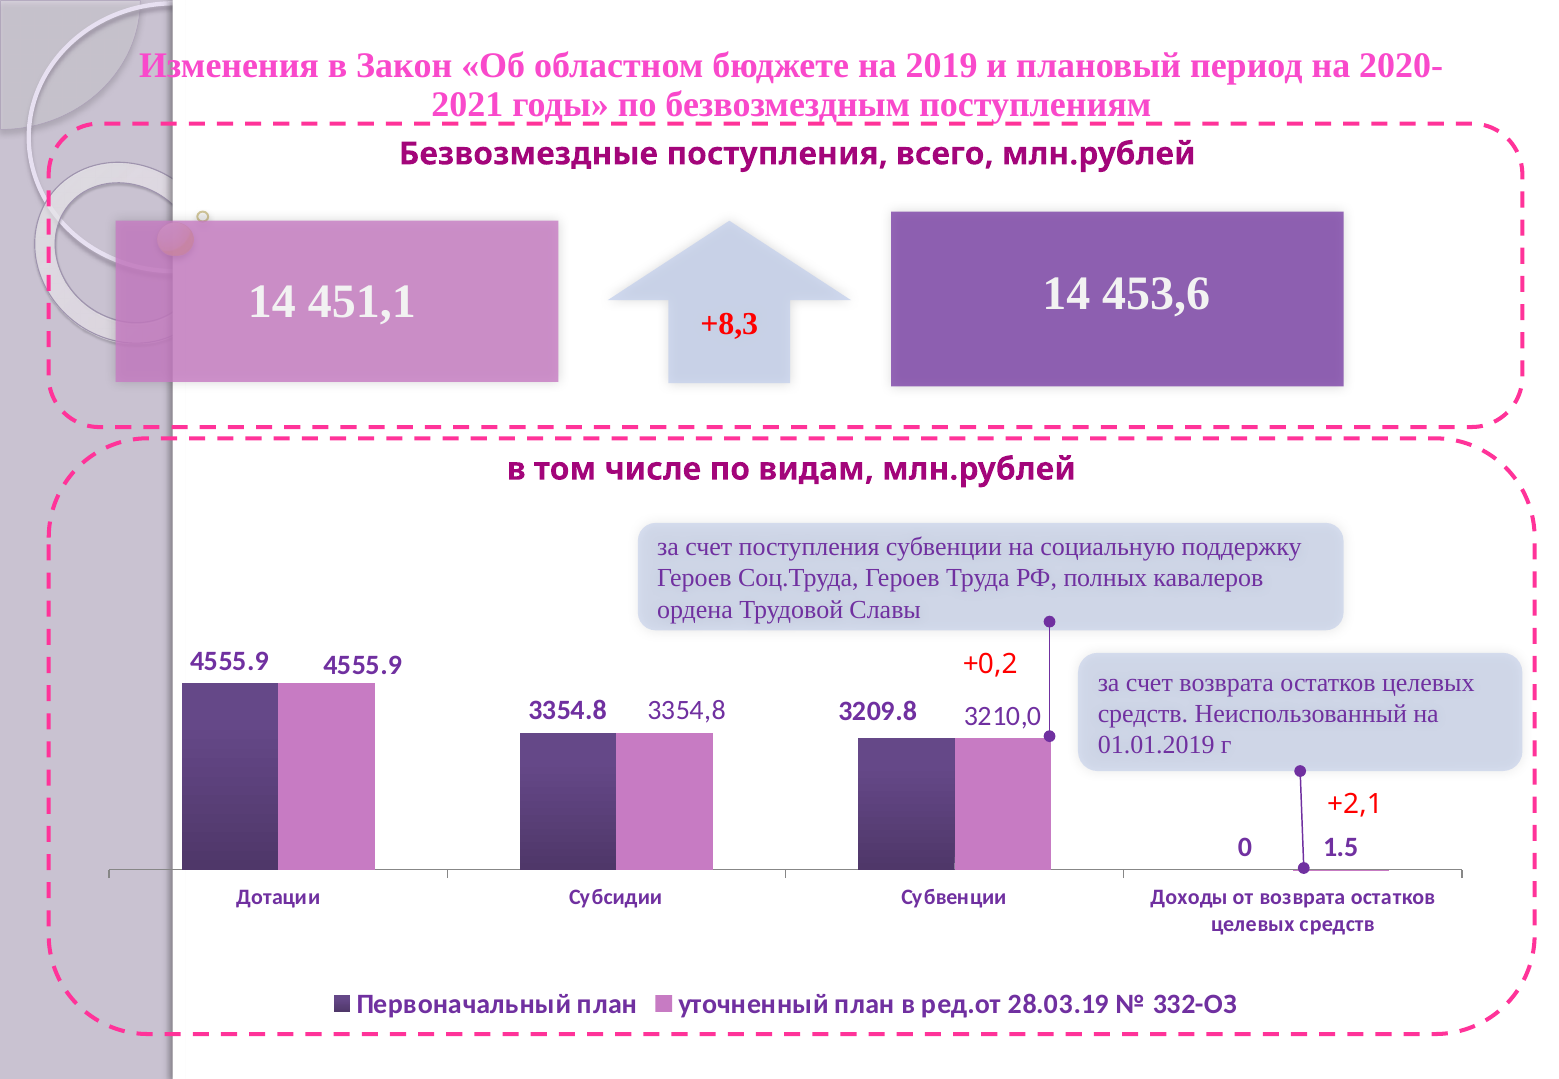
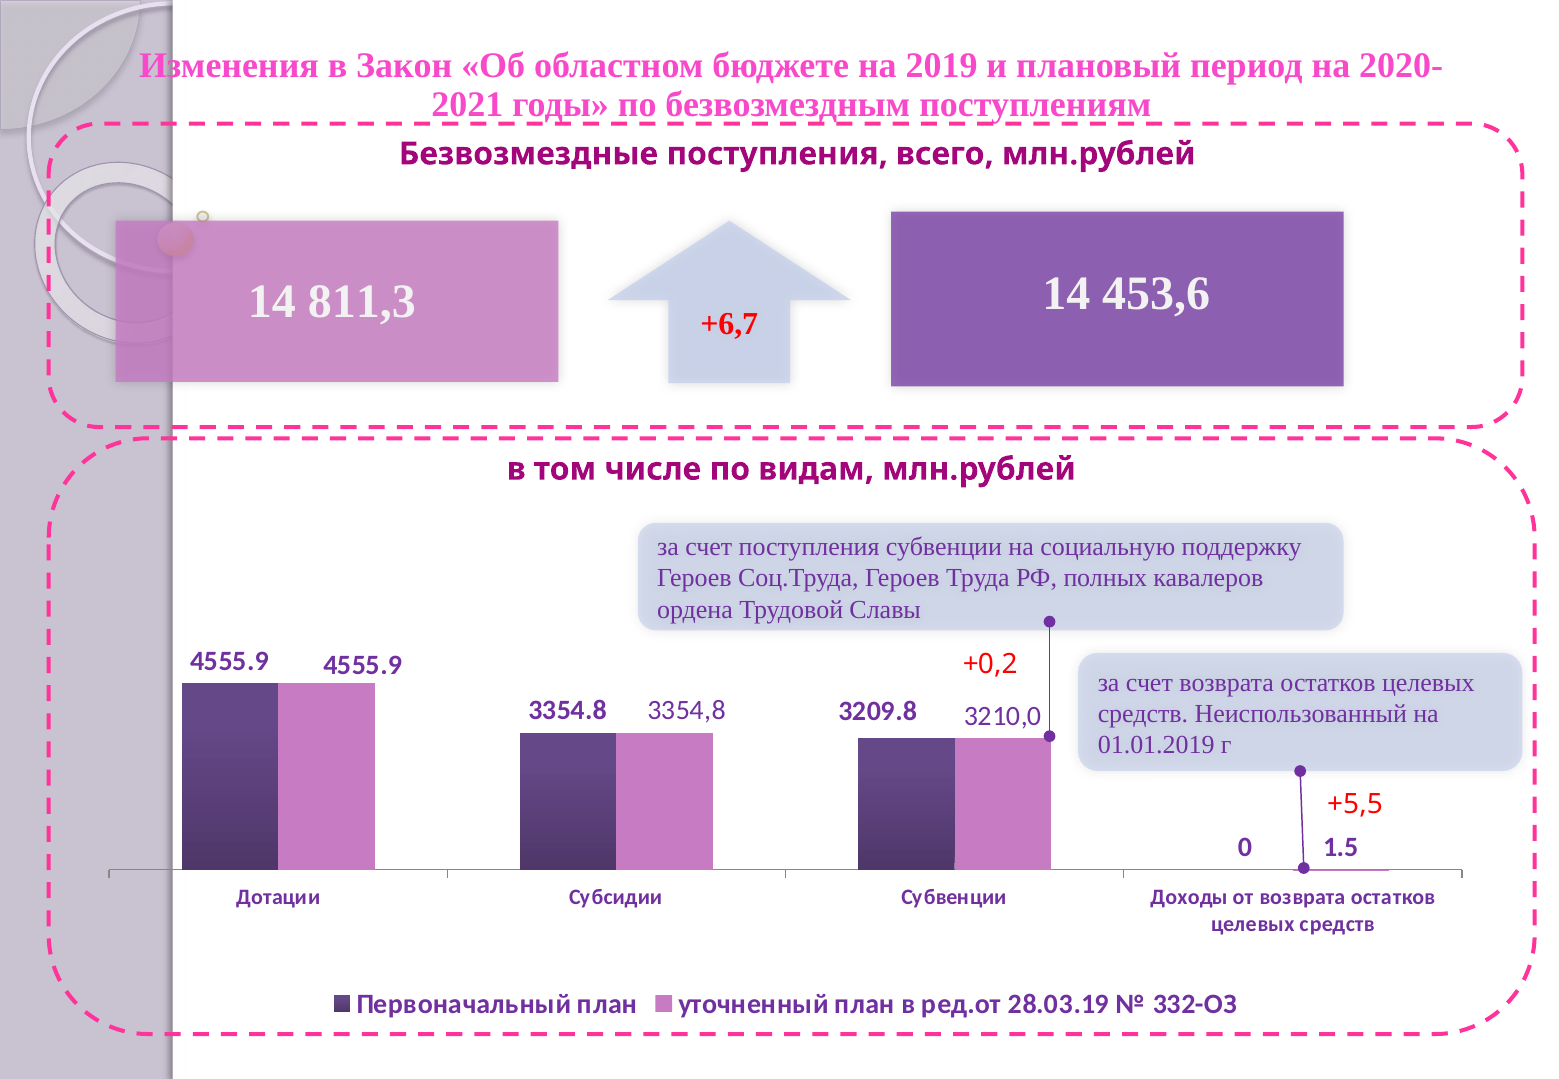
451,1: 451,1 -> 811,3
+8,3: +8,3 -> +6,7
+2,1: +2,1 -> +5,5
